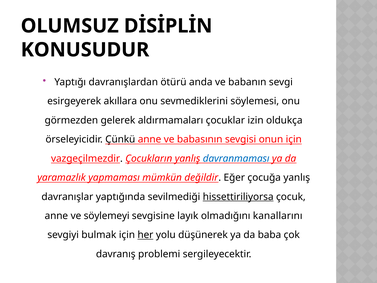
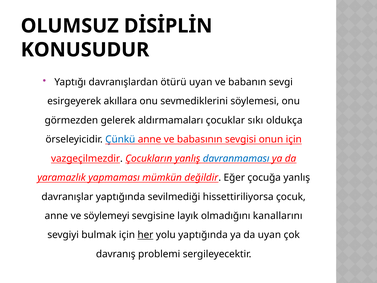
ötürü anda: anda -> uyan
izin: izin -> sıkı
Çünkü colour: black -> blue
hissettiriliyorsa underline: present -> none
yolu düşünerek: düşünerek -> yaptığında
da baba: baba -> uyan
